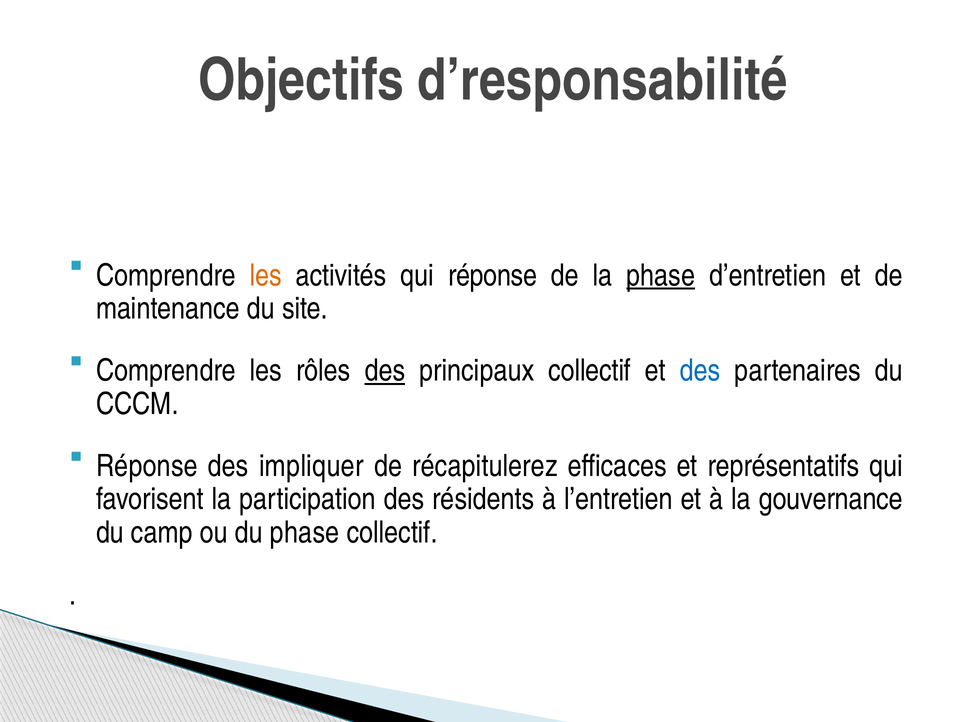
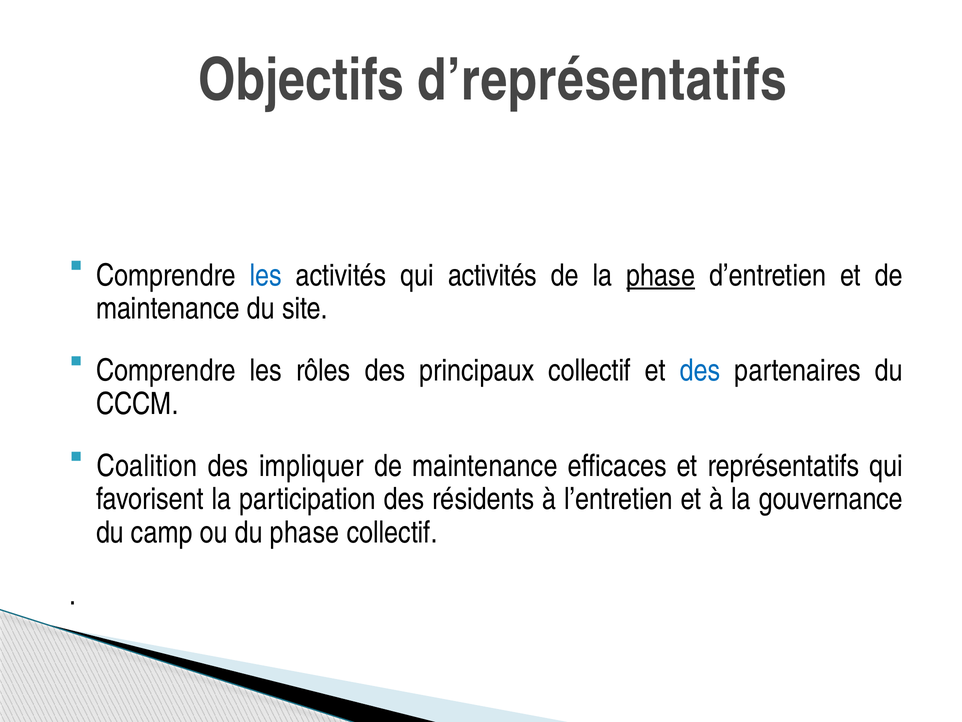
d’responsabilité: d’responsabilité -> d’représentatifs
les at (266, 275) colour: orange -> blue
qui réponse: réponse -> activités
des at (385, 370) underline: present -> none
Réponse at (147, 466): Réponse -> Coalition
récapitulerez at (485, 466): récapitulerez -> maintenance
